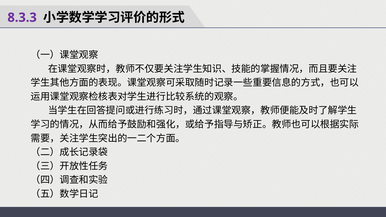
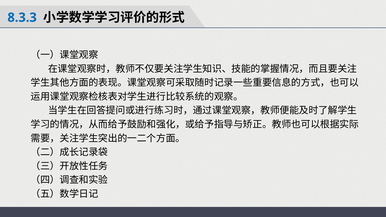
8.3.3 colour: purple -> blue
